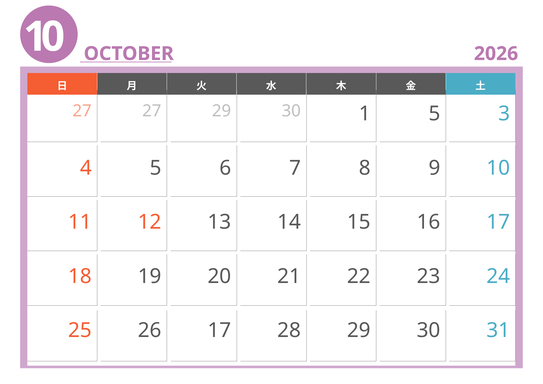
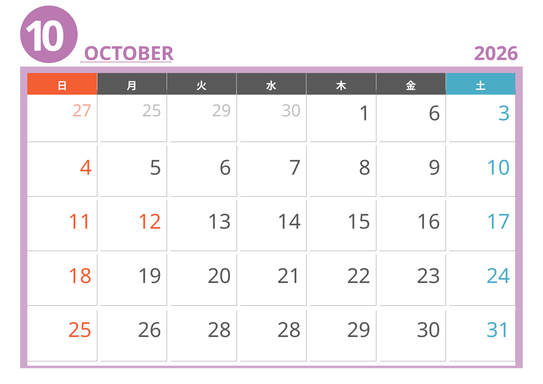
27 27: 27 -> 25
1 5: 5 -> 6
26 17: 17 -> 28
